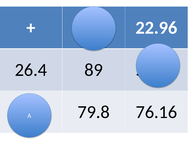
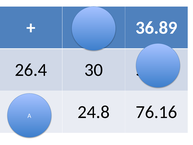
22.96: 22.96 -> 36.89
89: 89 -> 30
79.8: 79.8 -> 24.8
